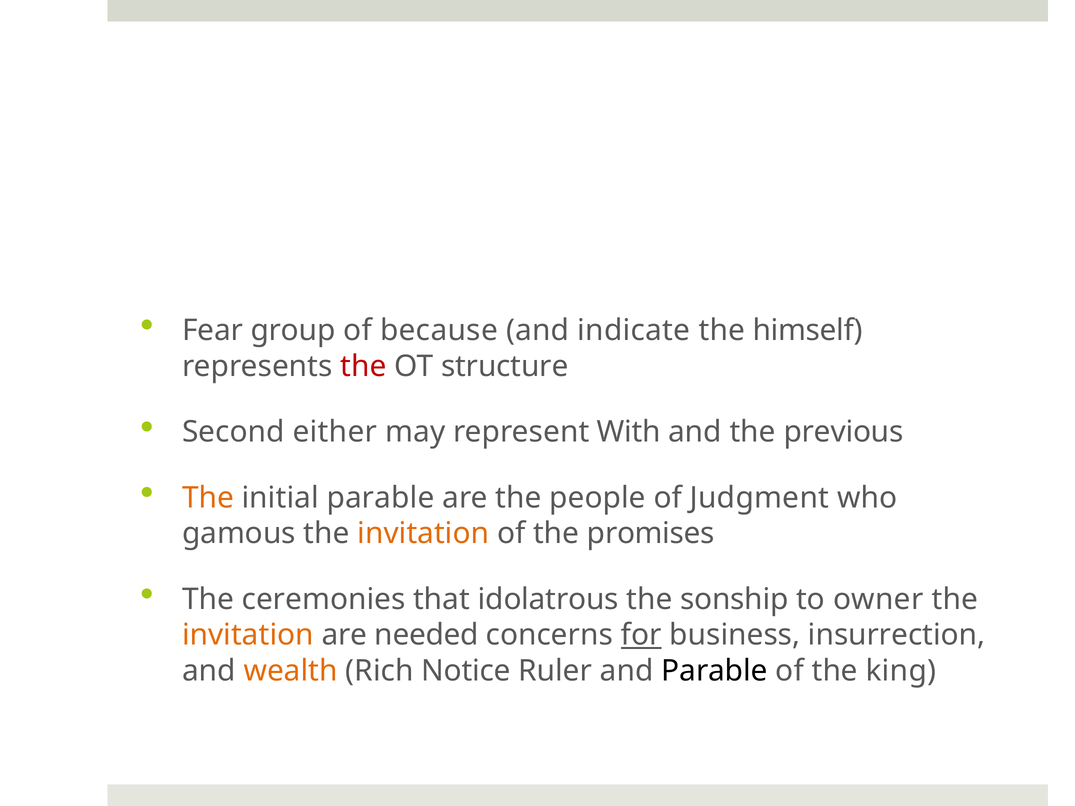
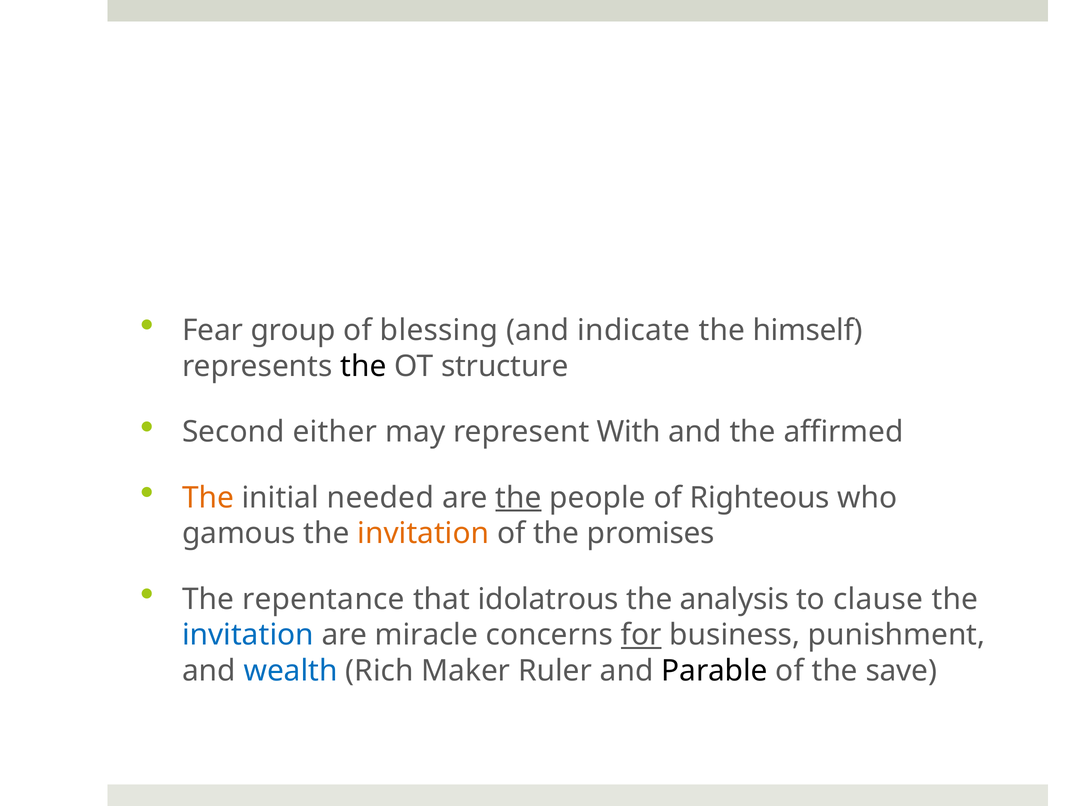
because: because -> blessing
the at (363, 366) colour: red -> black
previous: previous -> affirmed
initial parable: parable -> needed
the at (519, 498) underline: none -> present
Judgment: Judgment -> Righteous
ceremonies: ceremonies -> repentance
sonship: sonship -> analysis
owner: owner -> clause
invitation at (248, 635) colour: orange -> blue
needed: needed -> miracle
insurrection: insurrection -> punishment
wealth colour: orange -> blue
Notice: Notice -> Maker
king: king -> save
